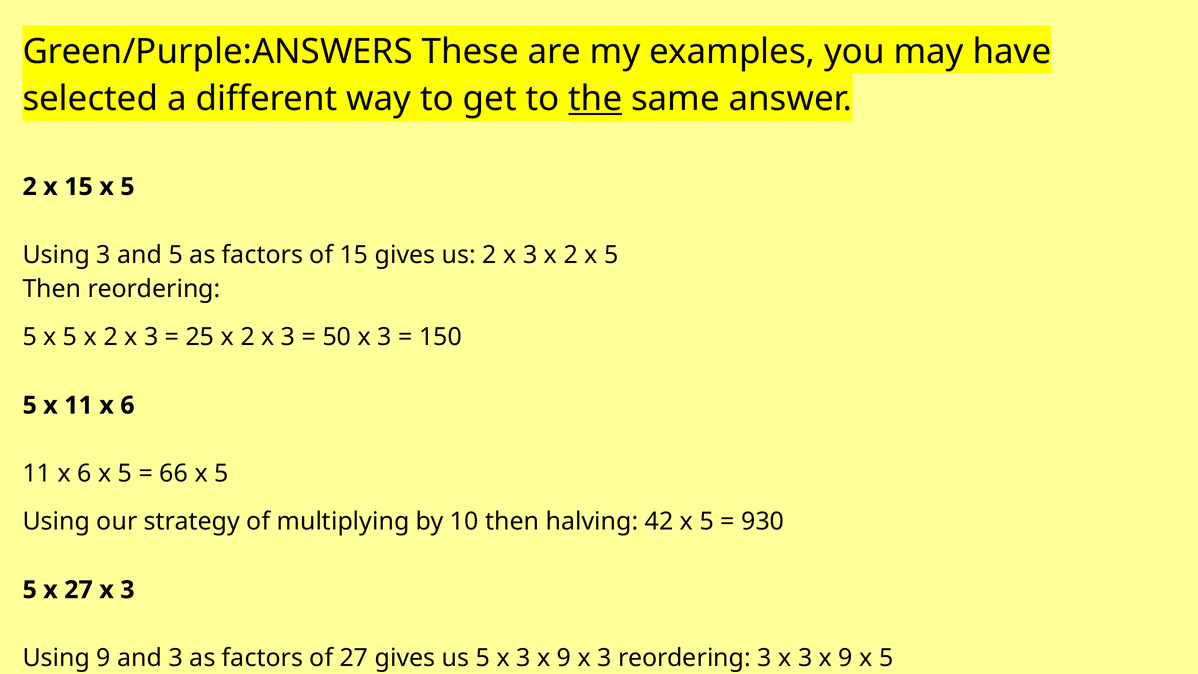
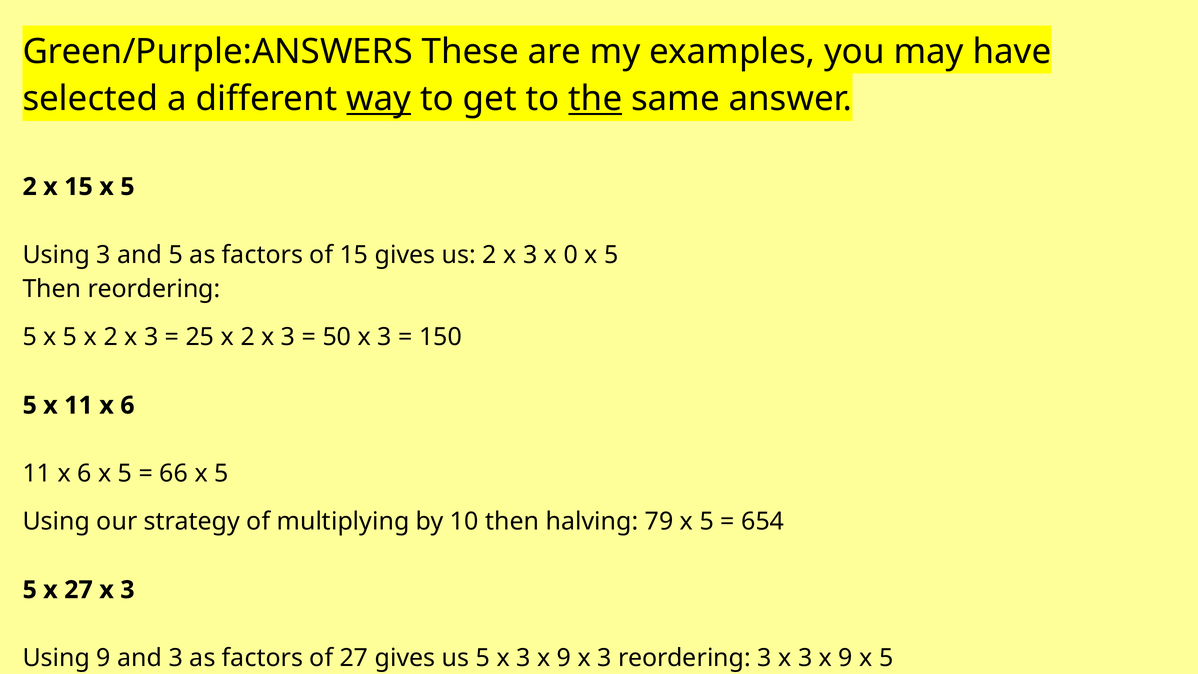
way underline: none -> present
3 x 2: 2 -> 0
42: 42 -> 79
930: 930 -> 654
